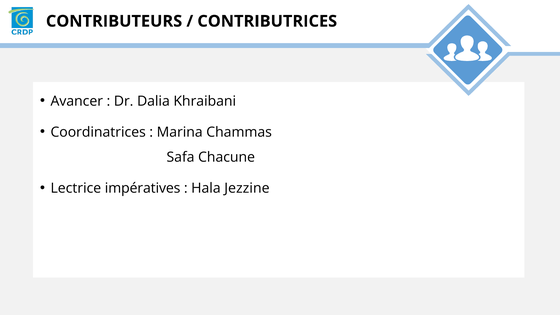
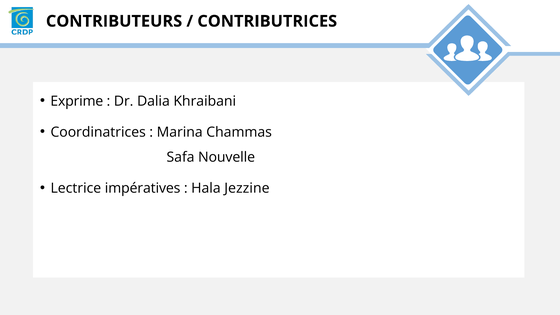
Avancer: Avancer -> Exprime
Chacune: Chacune -> Nouvelle
